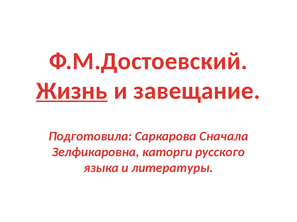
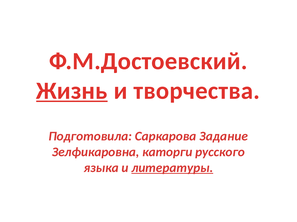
завещание: завещание -> творчества
Сначала: Сначала -> Задание
литературы underline: none -> present
